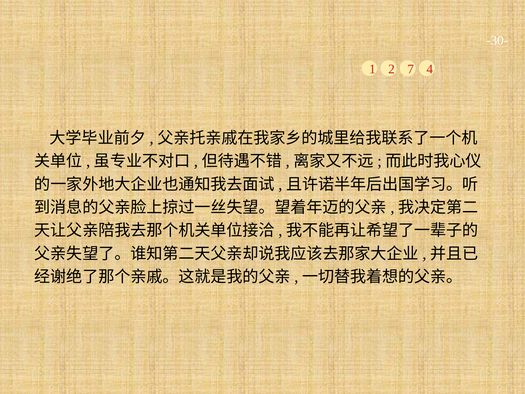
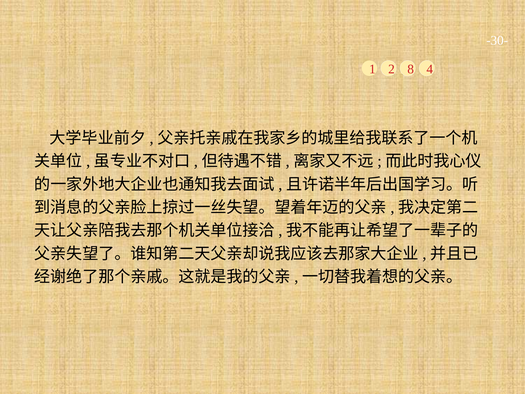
7: 7 -> 8
